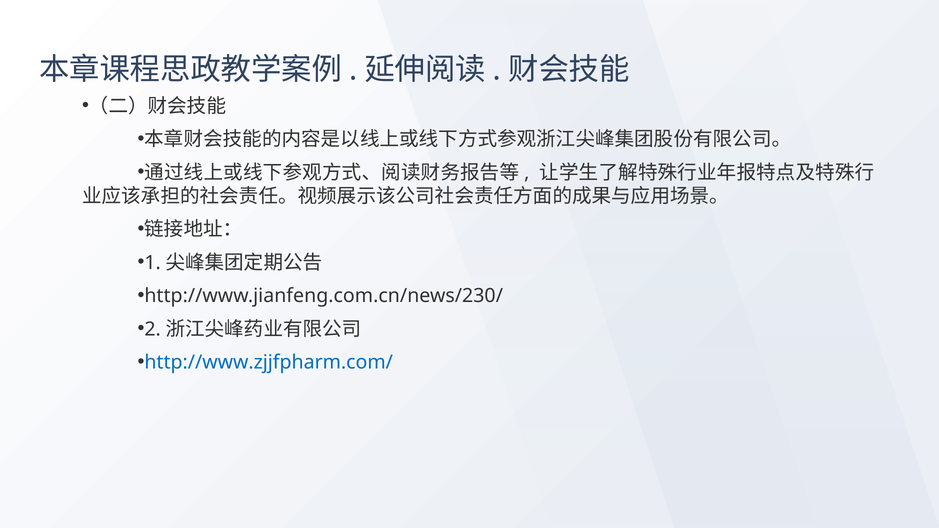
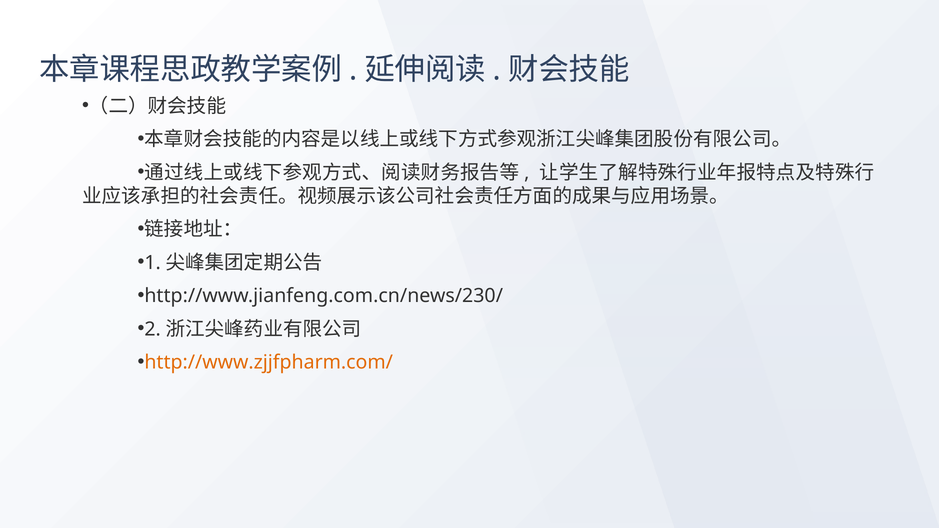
http://www.zjjfpharm.com/ colour: blue -> orange
